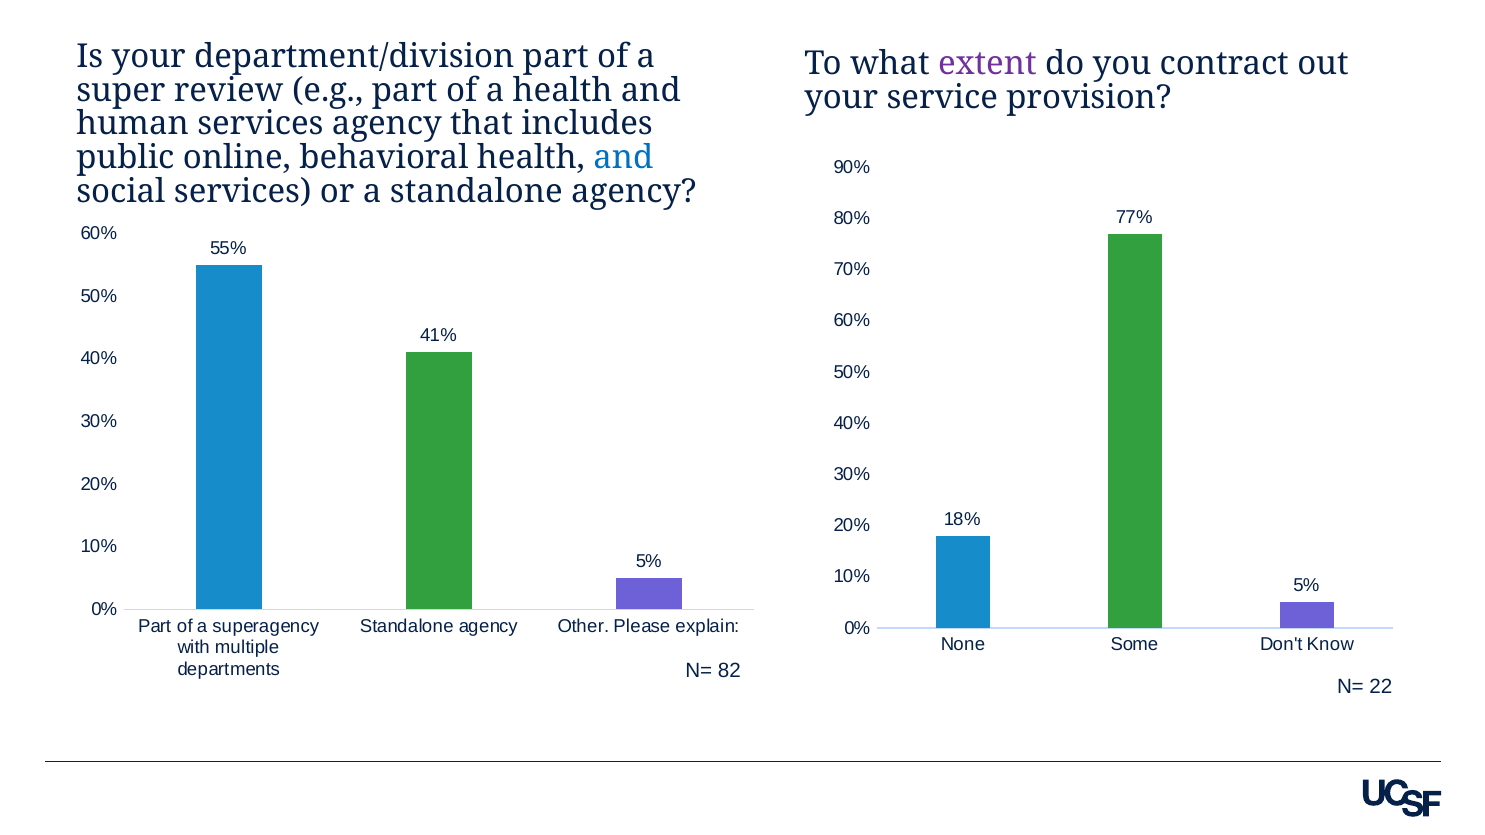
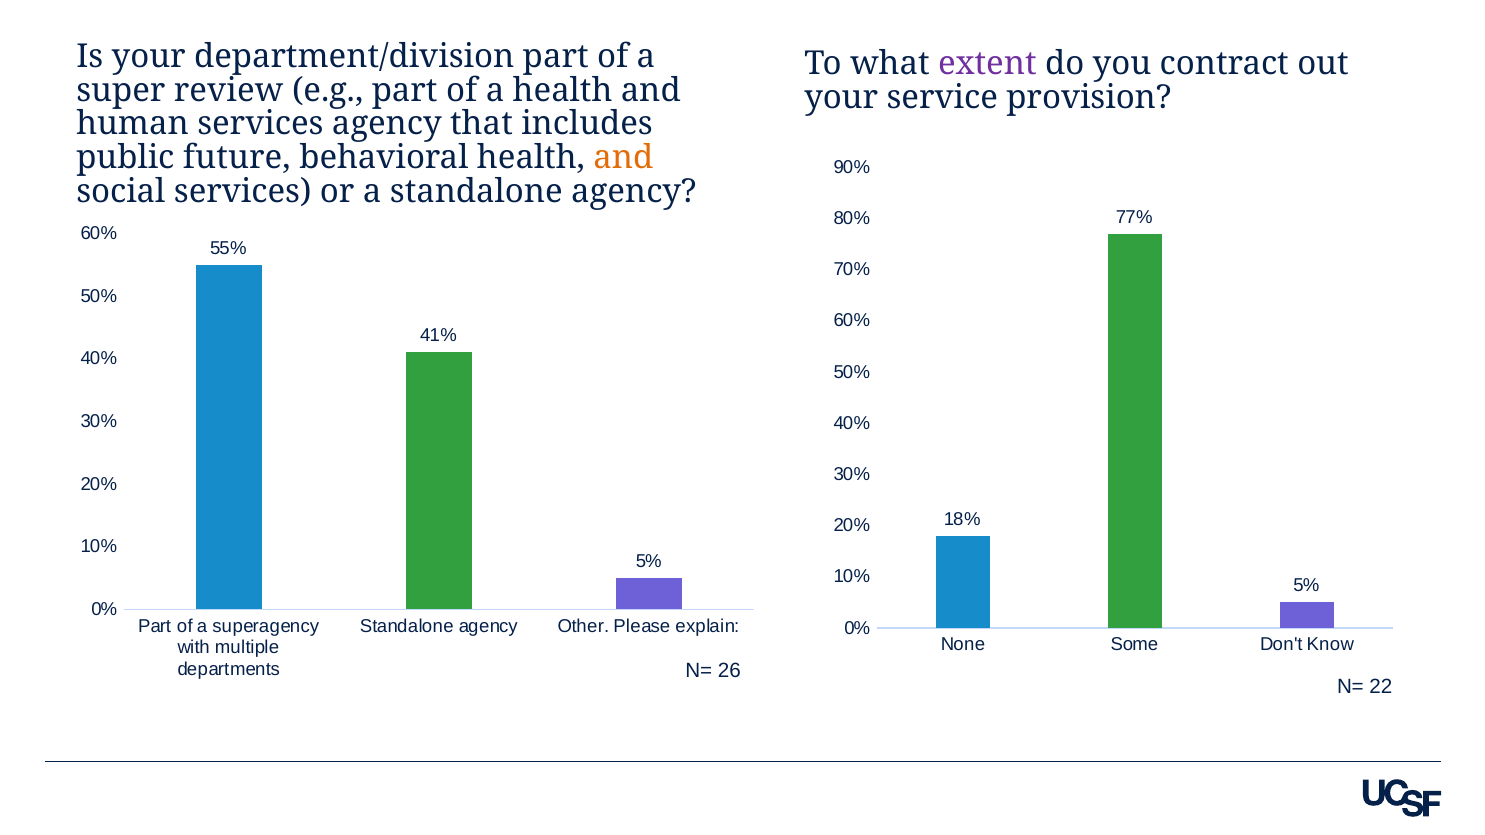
online: online -> future
and at (623, 158) colour: blue -> orange
82: 82 -> 26
